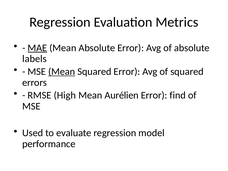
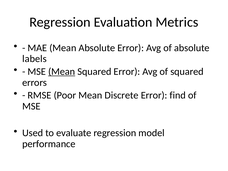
MAE underline: present -> none
High: High -> Poor
Aurélien: Aurélien -> Discrete
